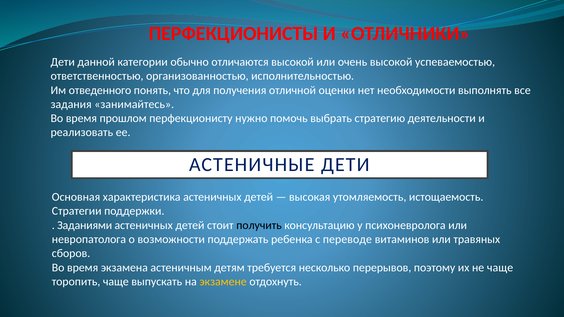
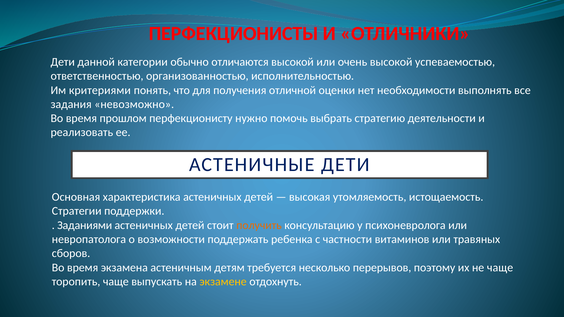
отведенного: отведенного -> критериями
занимайтесь: занимайтесь -> невозможно
получить colour: black -> orange
переводе: переводе -> частности
